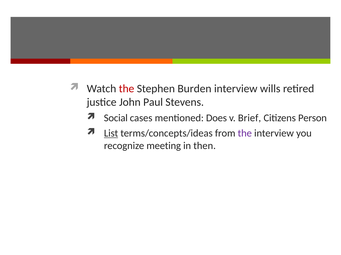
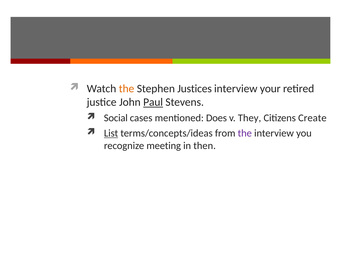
the at (127, 89) colour: red -> orange
Burden: Burden -> Justices
wills: wills -> your
Paul underline: none -> present
Brief: Brief -> They
Person: Person -> Create
